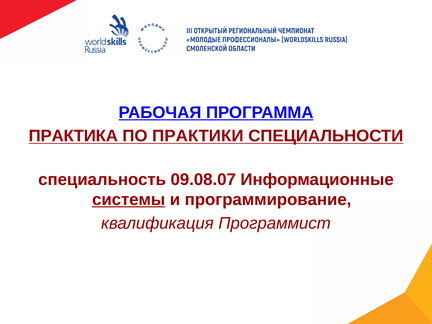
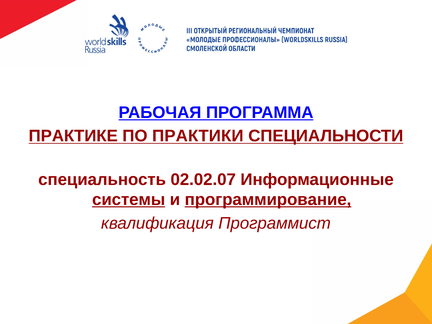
ПРАКТИКА: ПРАКТИКА -> ПРАКТИКЕ
09.08.07: 09.08.07 -> 02.02.07
программирование underline: none -> present
